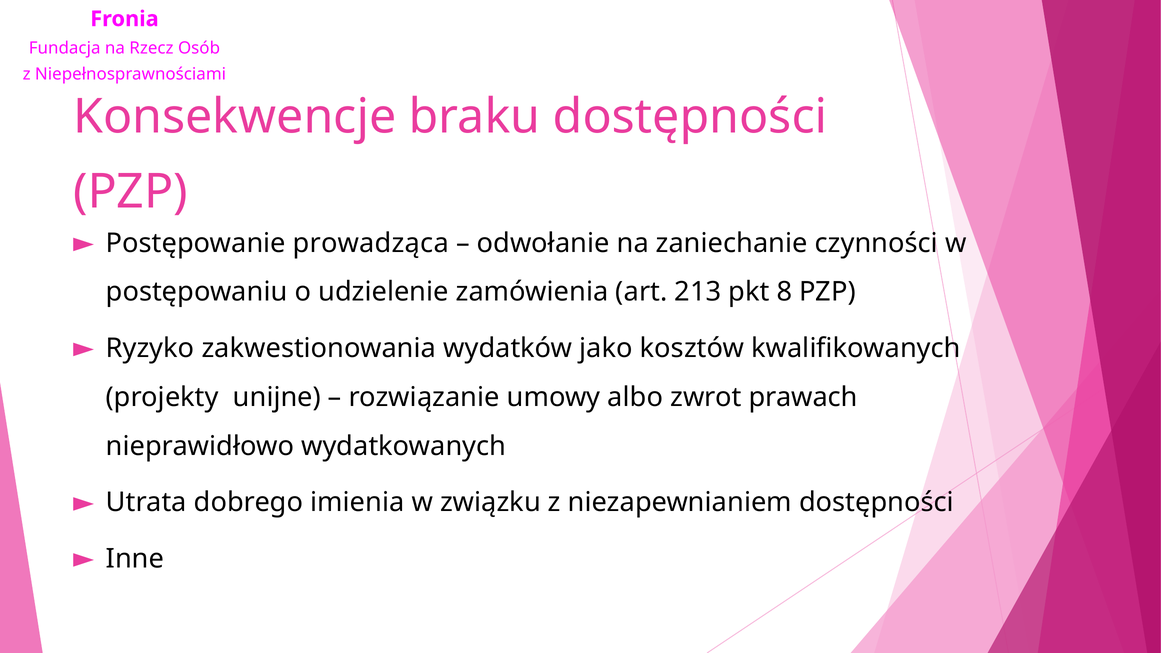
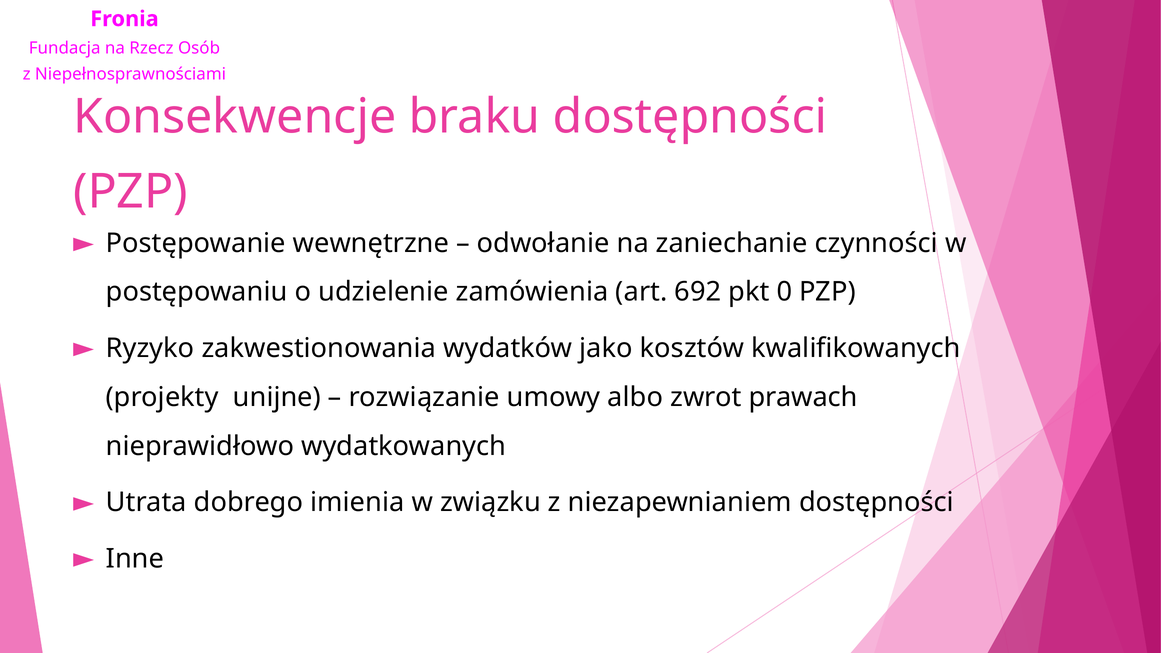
prowadząca: prowadząca -> wewnętrzne
213: 213 -> 692
8: 8 -> 0
